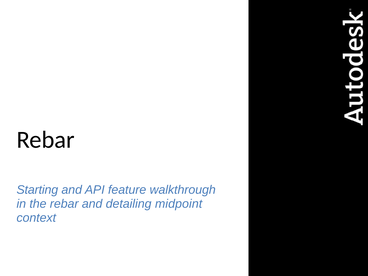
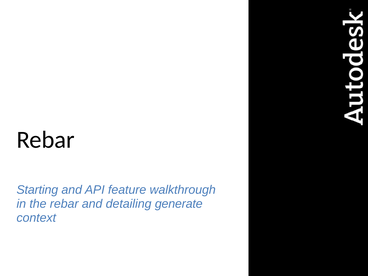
midpoint: midpoint -> generate
